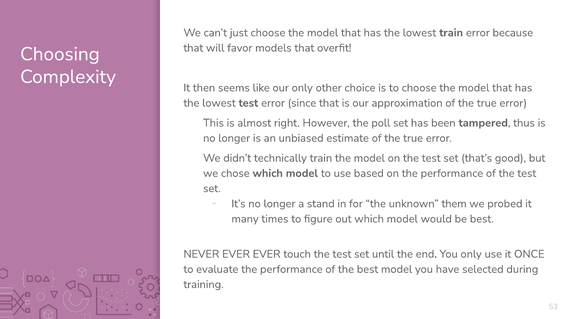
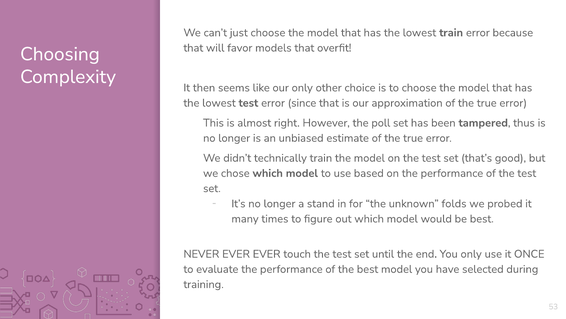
them: them -> folds
